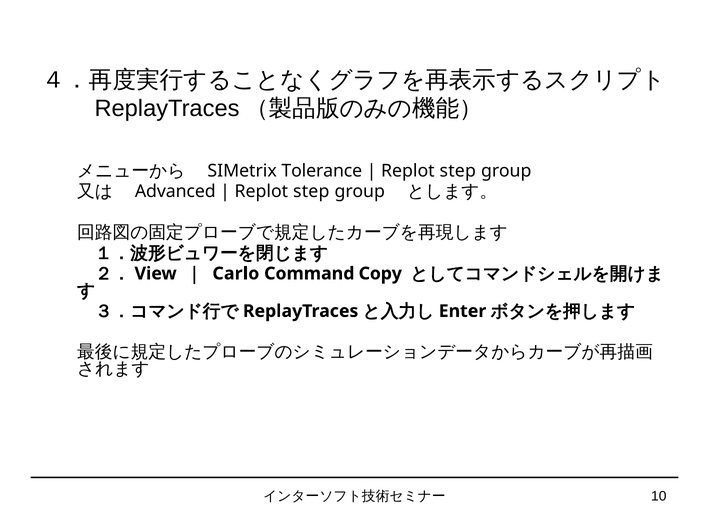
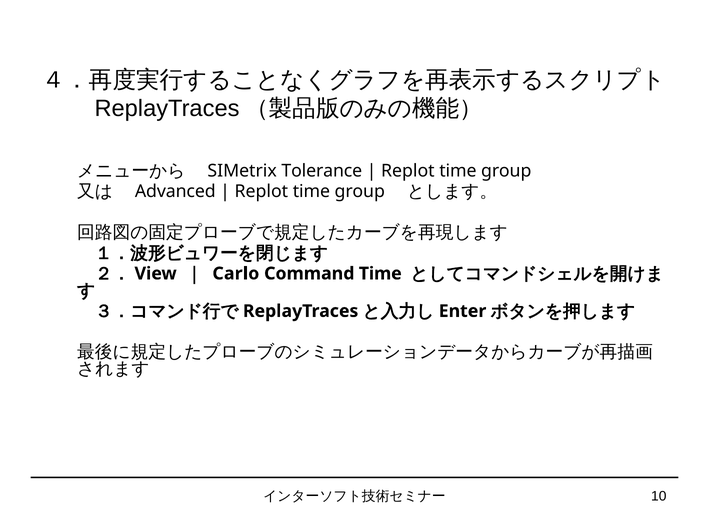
step at (458, 171): step -> time
step at (311, 192): step -> time
Command Copy: Copy -> Time
